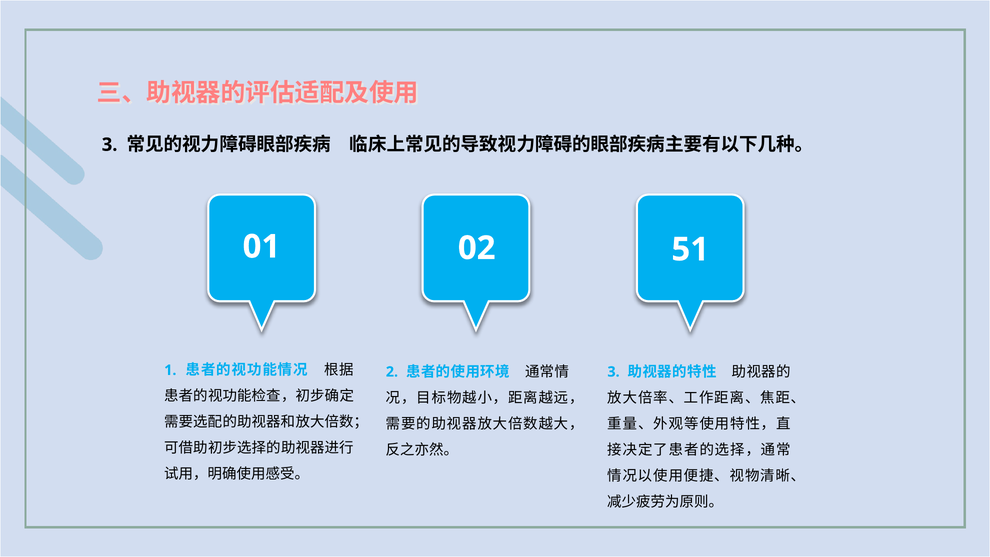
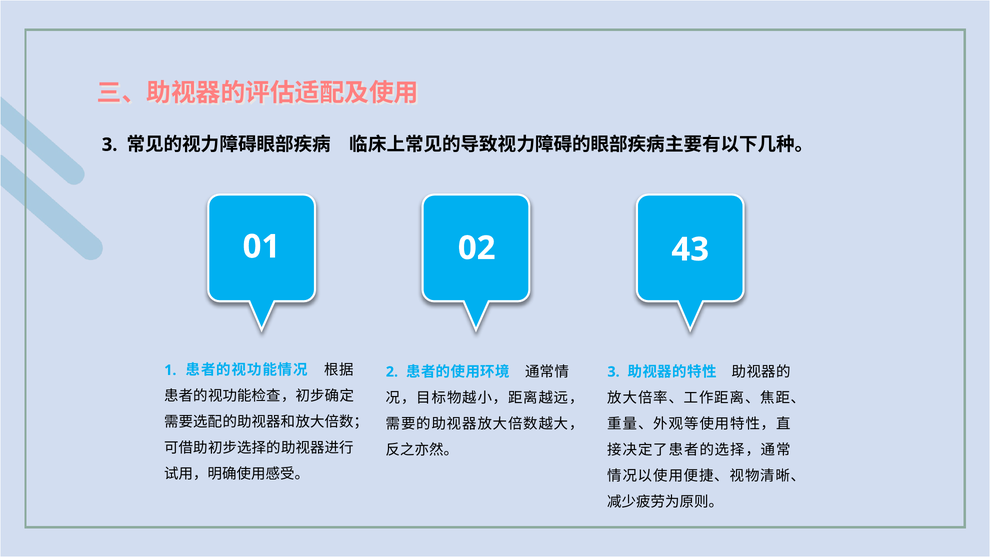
51: 51 -> 43
